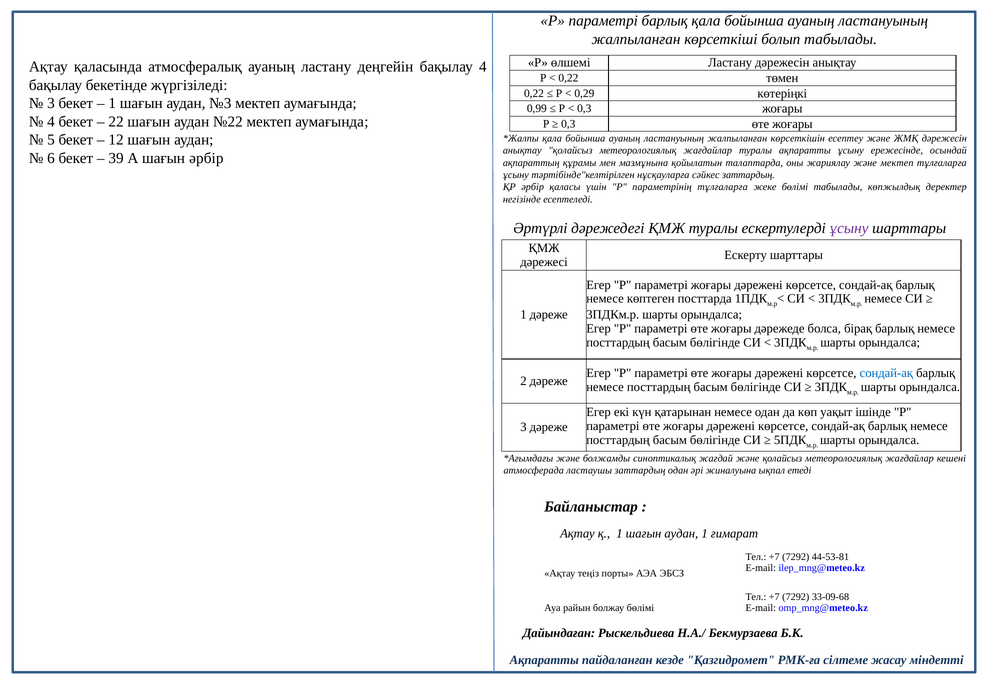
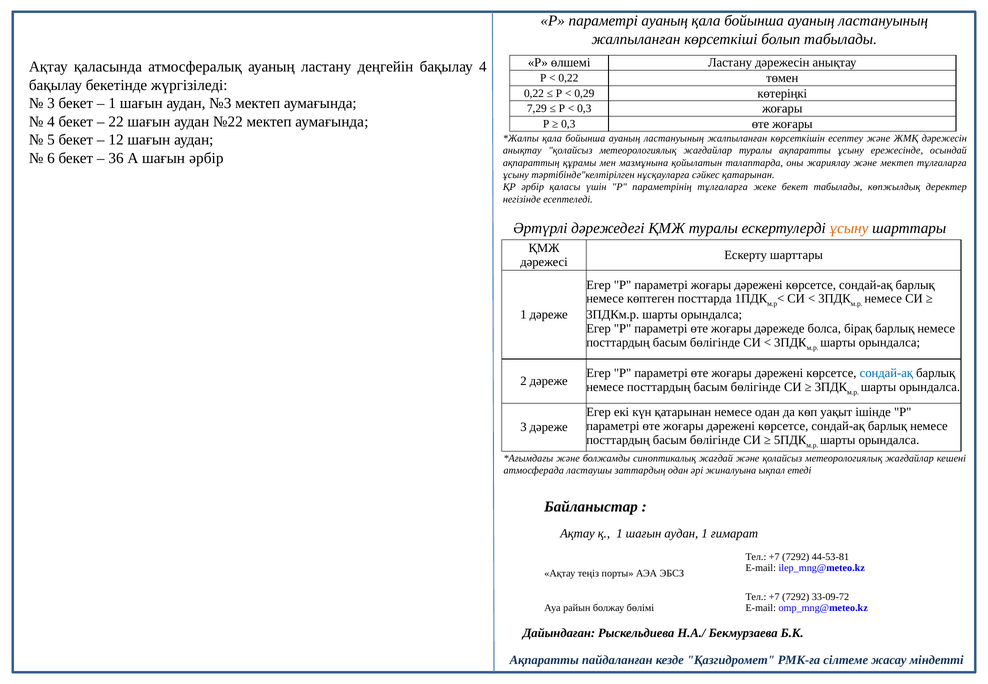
параметрі барлық: барлық -> ауаның
0,99: 0,99 -> 7,29
39: 39 -> 36
сәйкес заттардың: заттардың -> қатарынан
жеке бөлімі: бөлімі -> бекет
ұсыну at (849, 228) colour: purple -> orange
33-09-68: 33-09-68 -> 33-09-72
